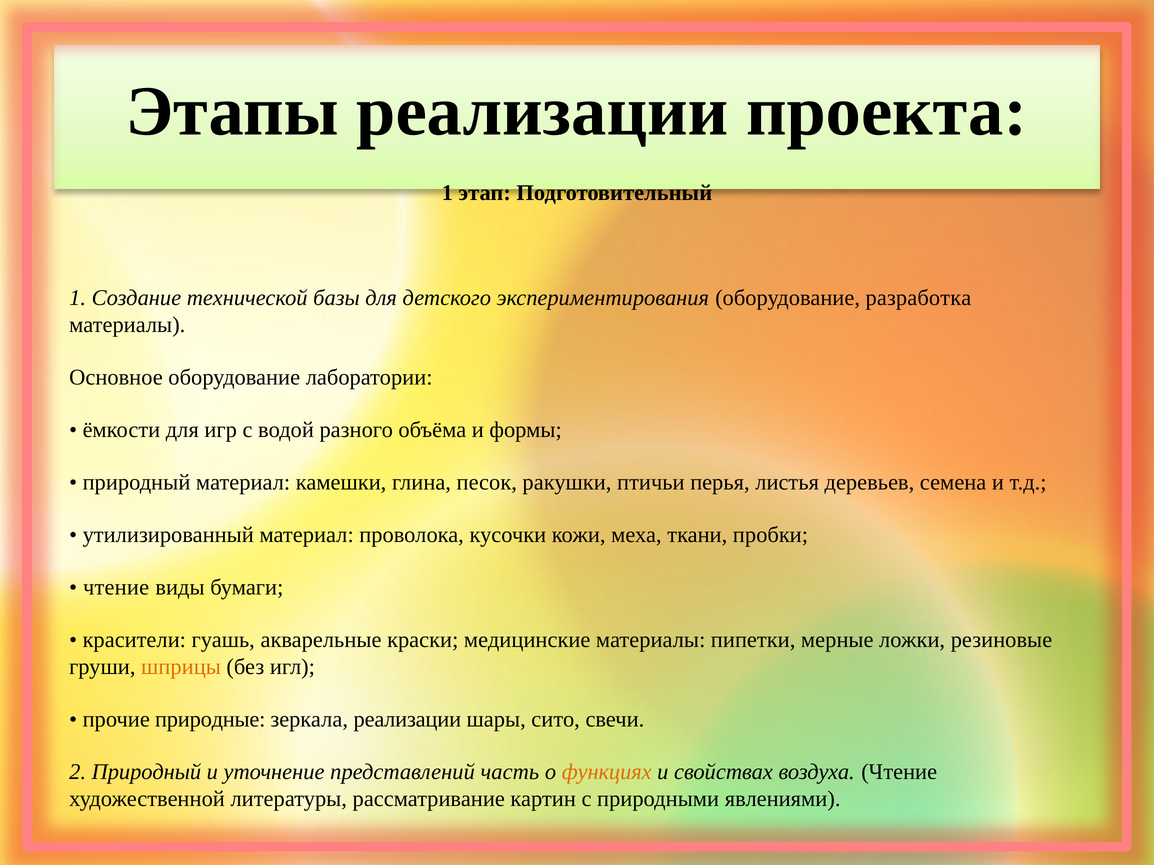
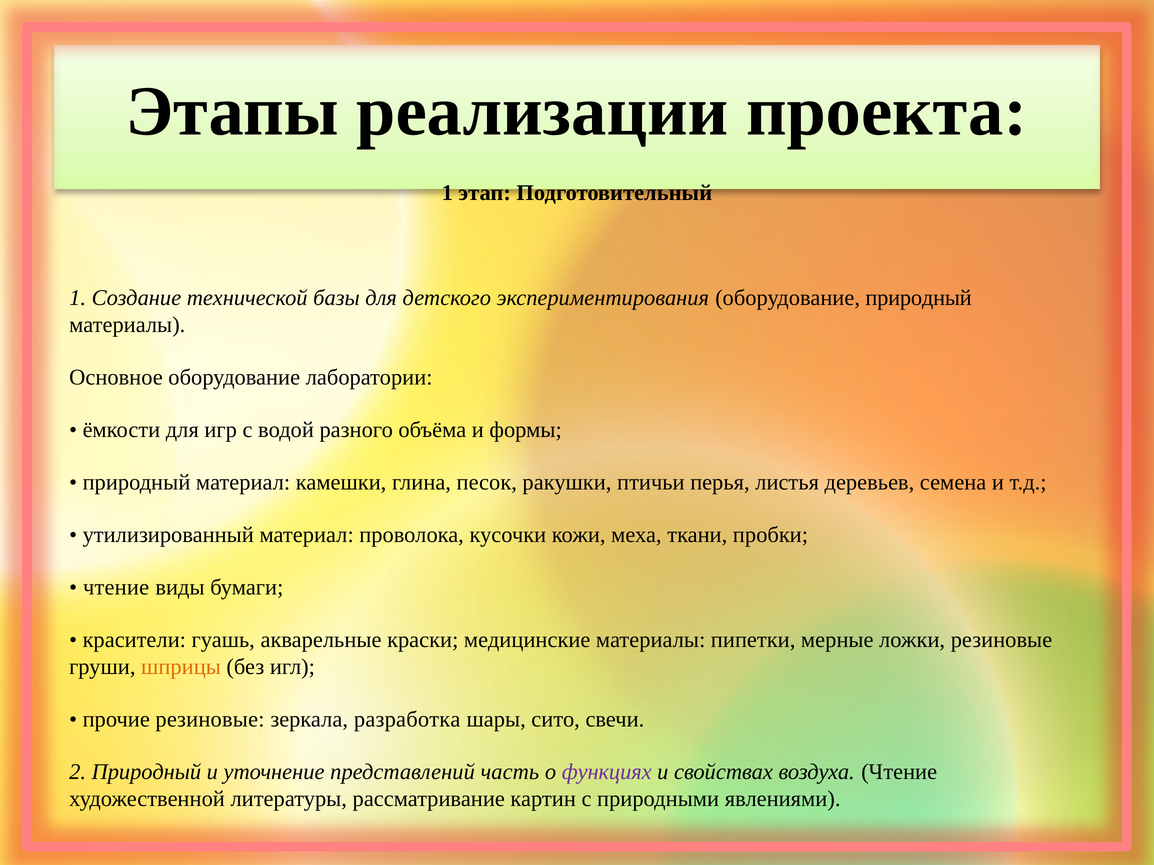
оборудование разработка: разработка -> природный
прочие природные: природные -> резиновые
зеркала реализации: реализации -> разработка
функциях colour: orange -> purple
